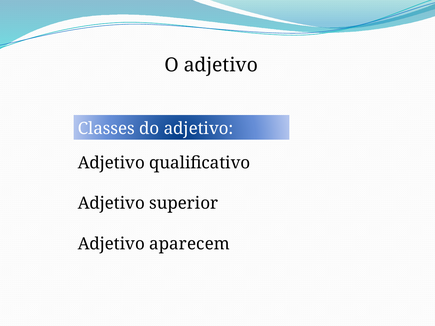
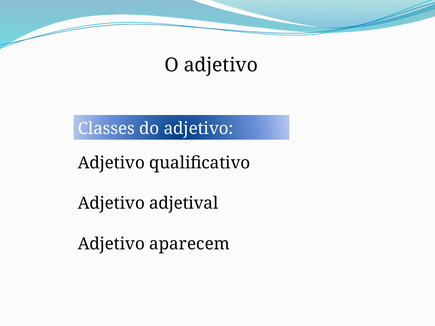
superior: superior -> adjetival
